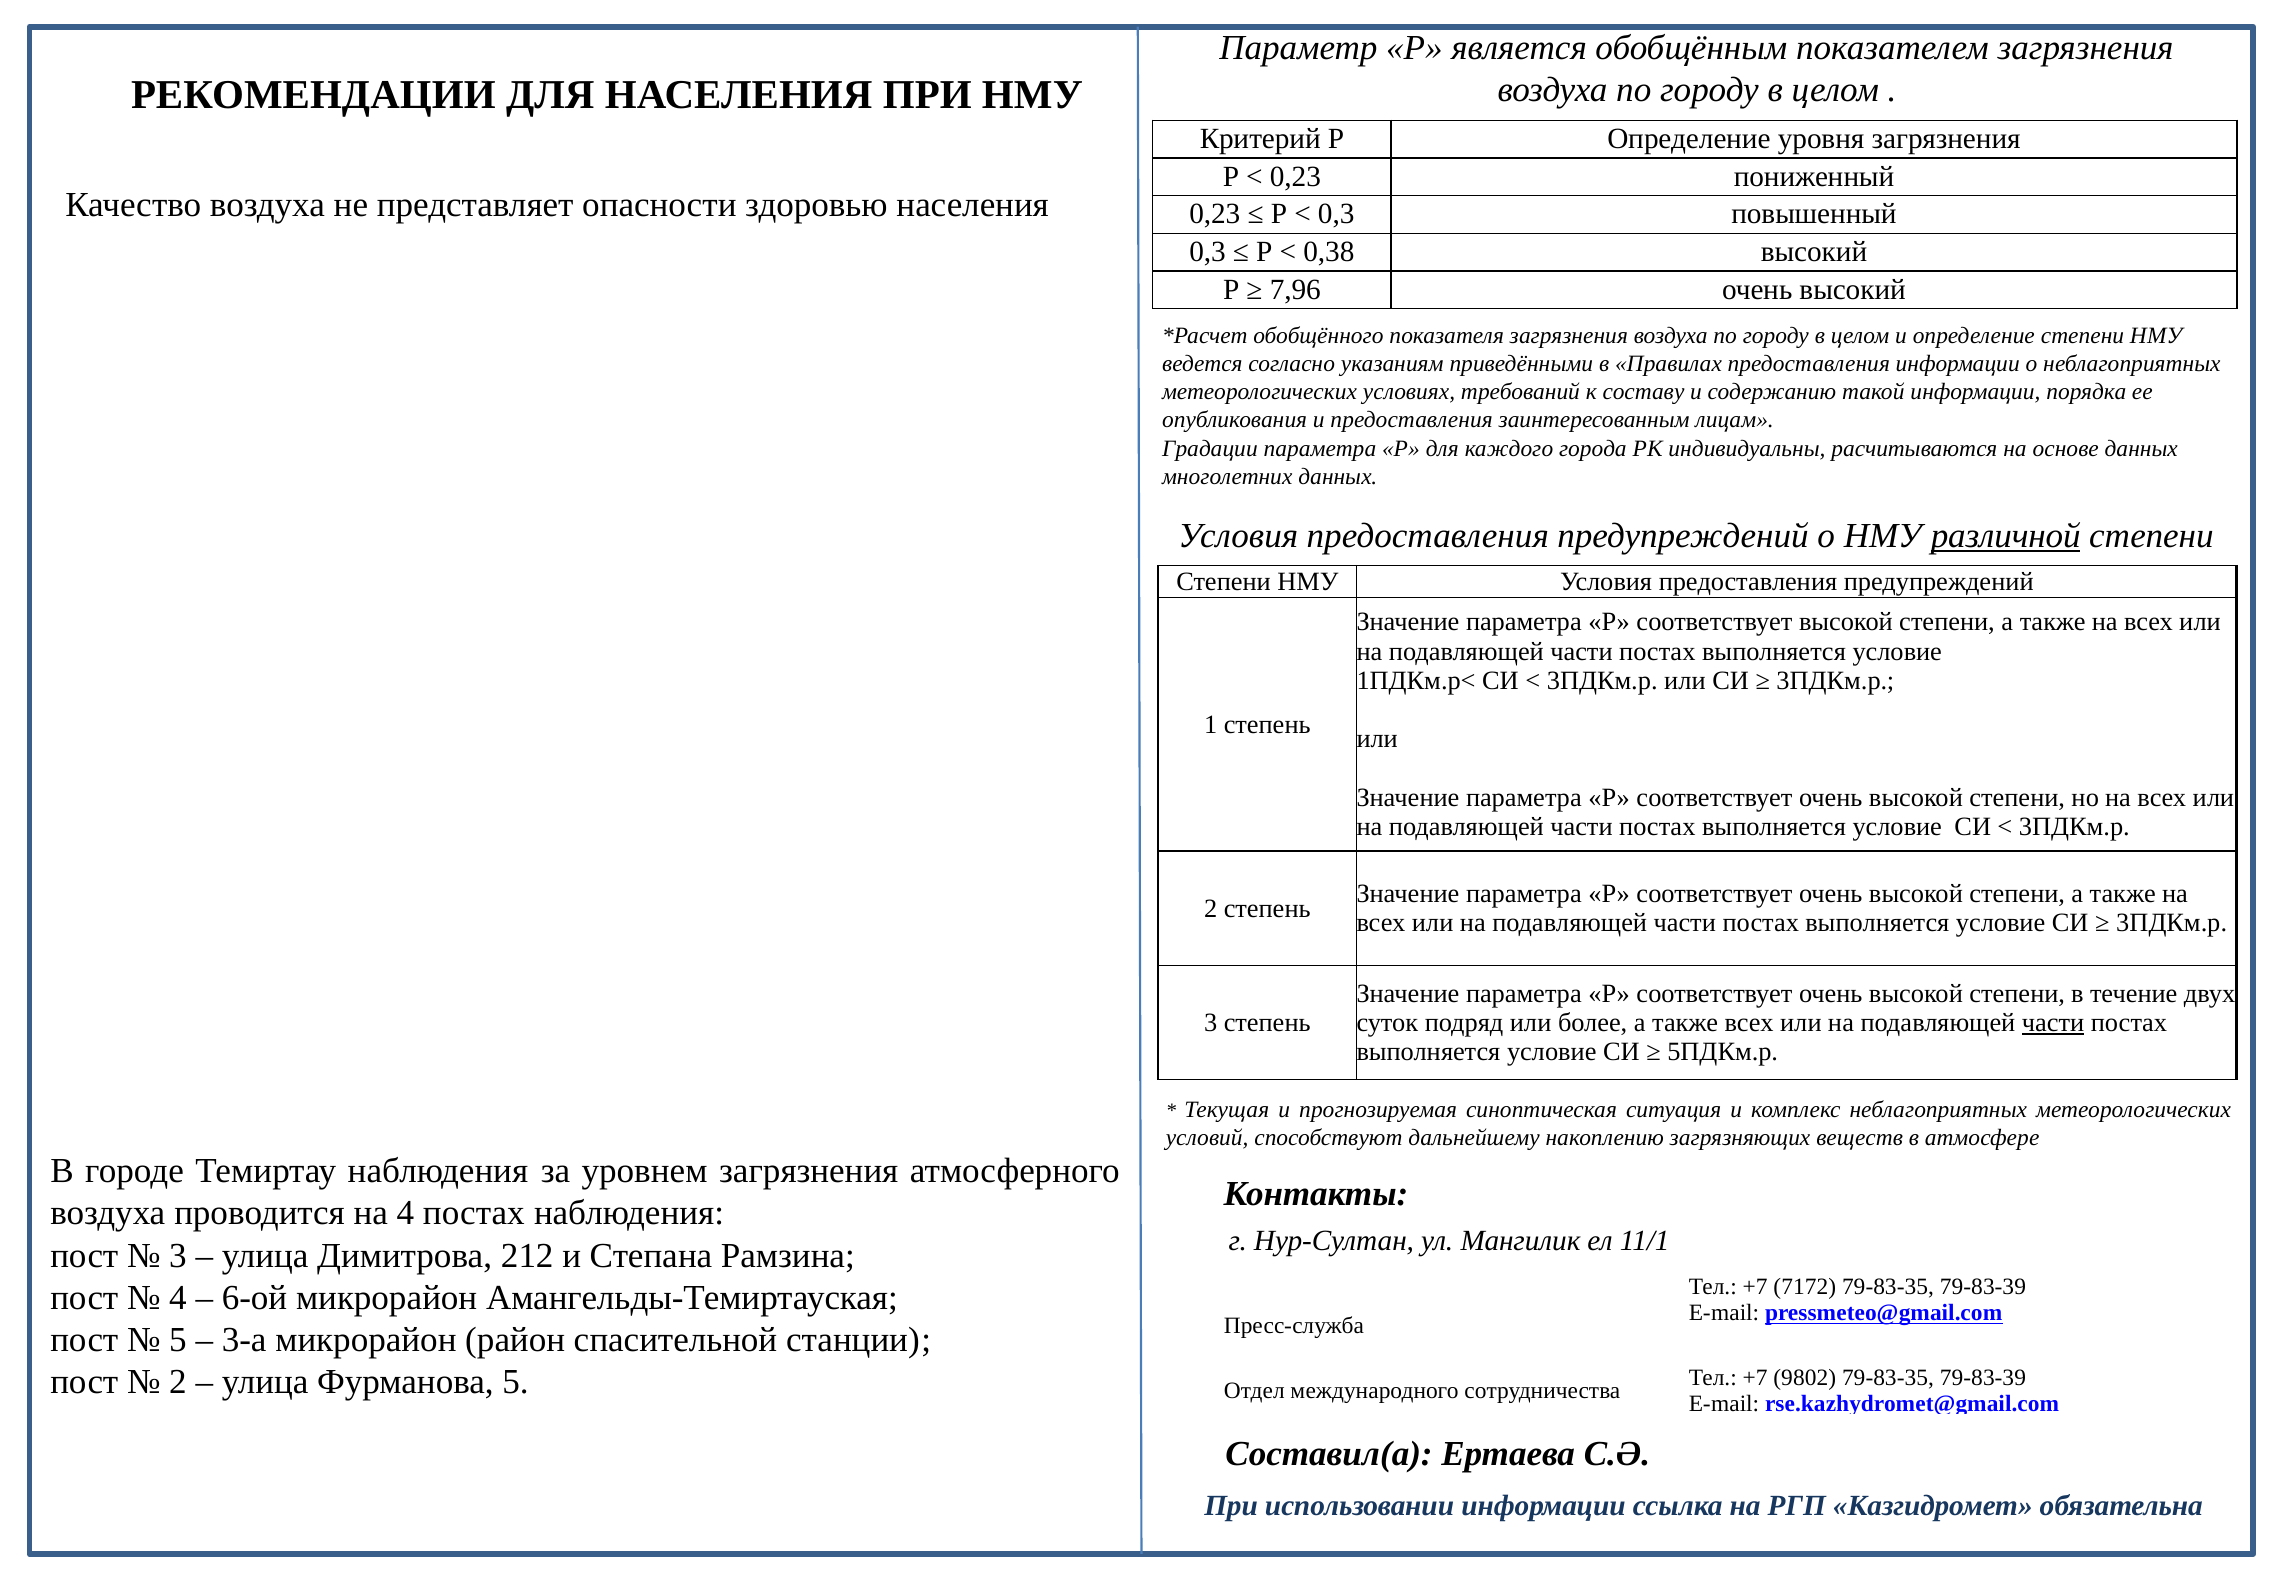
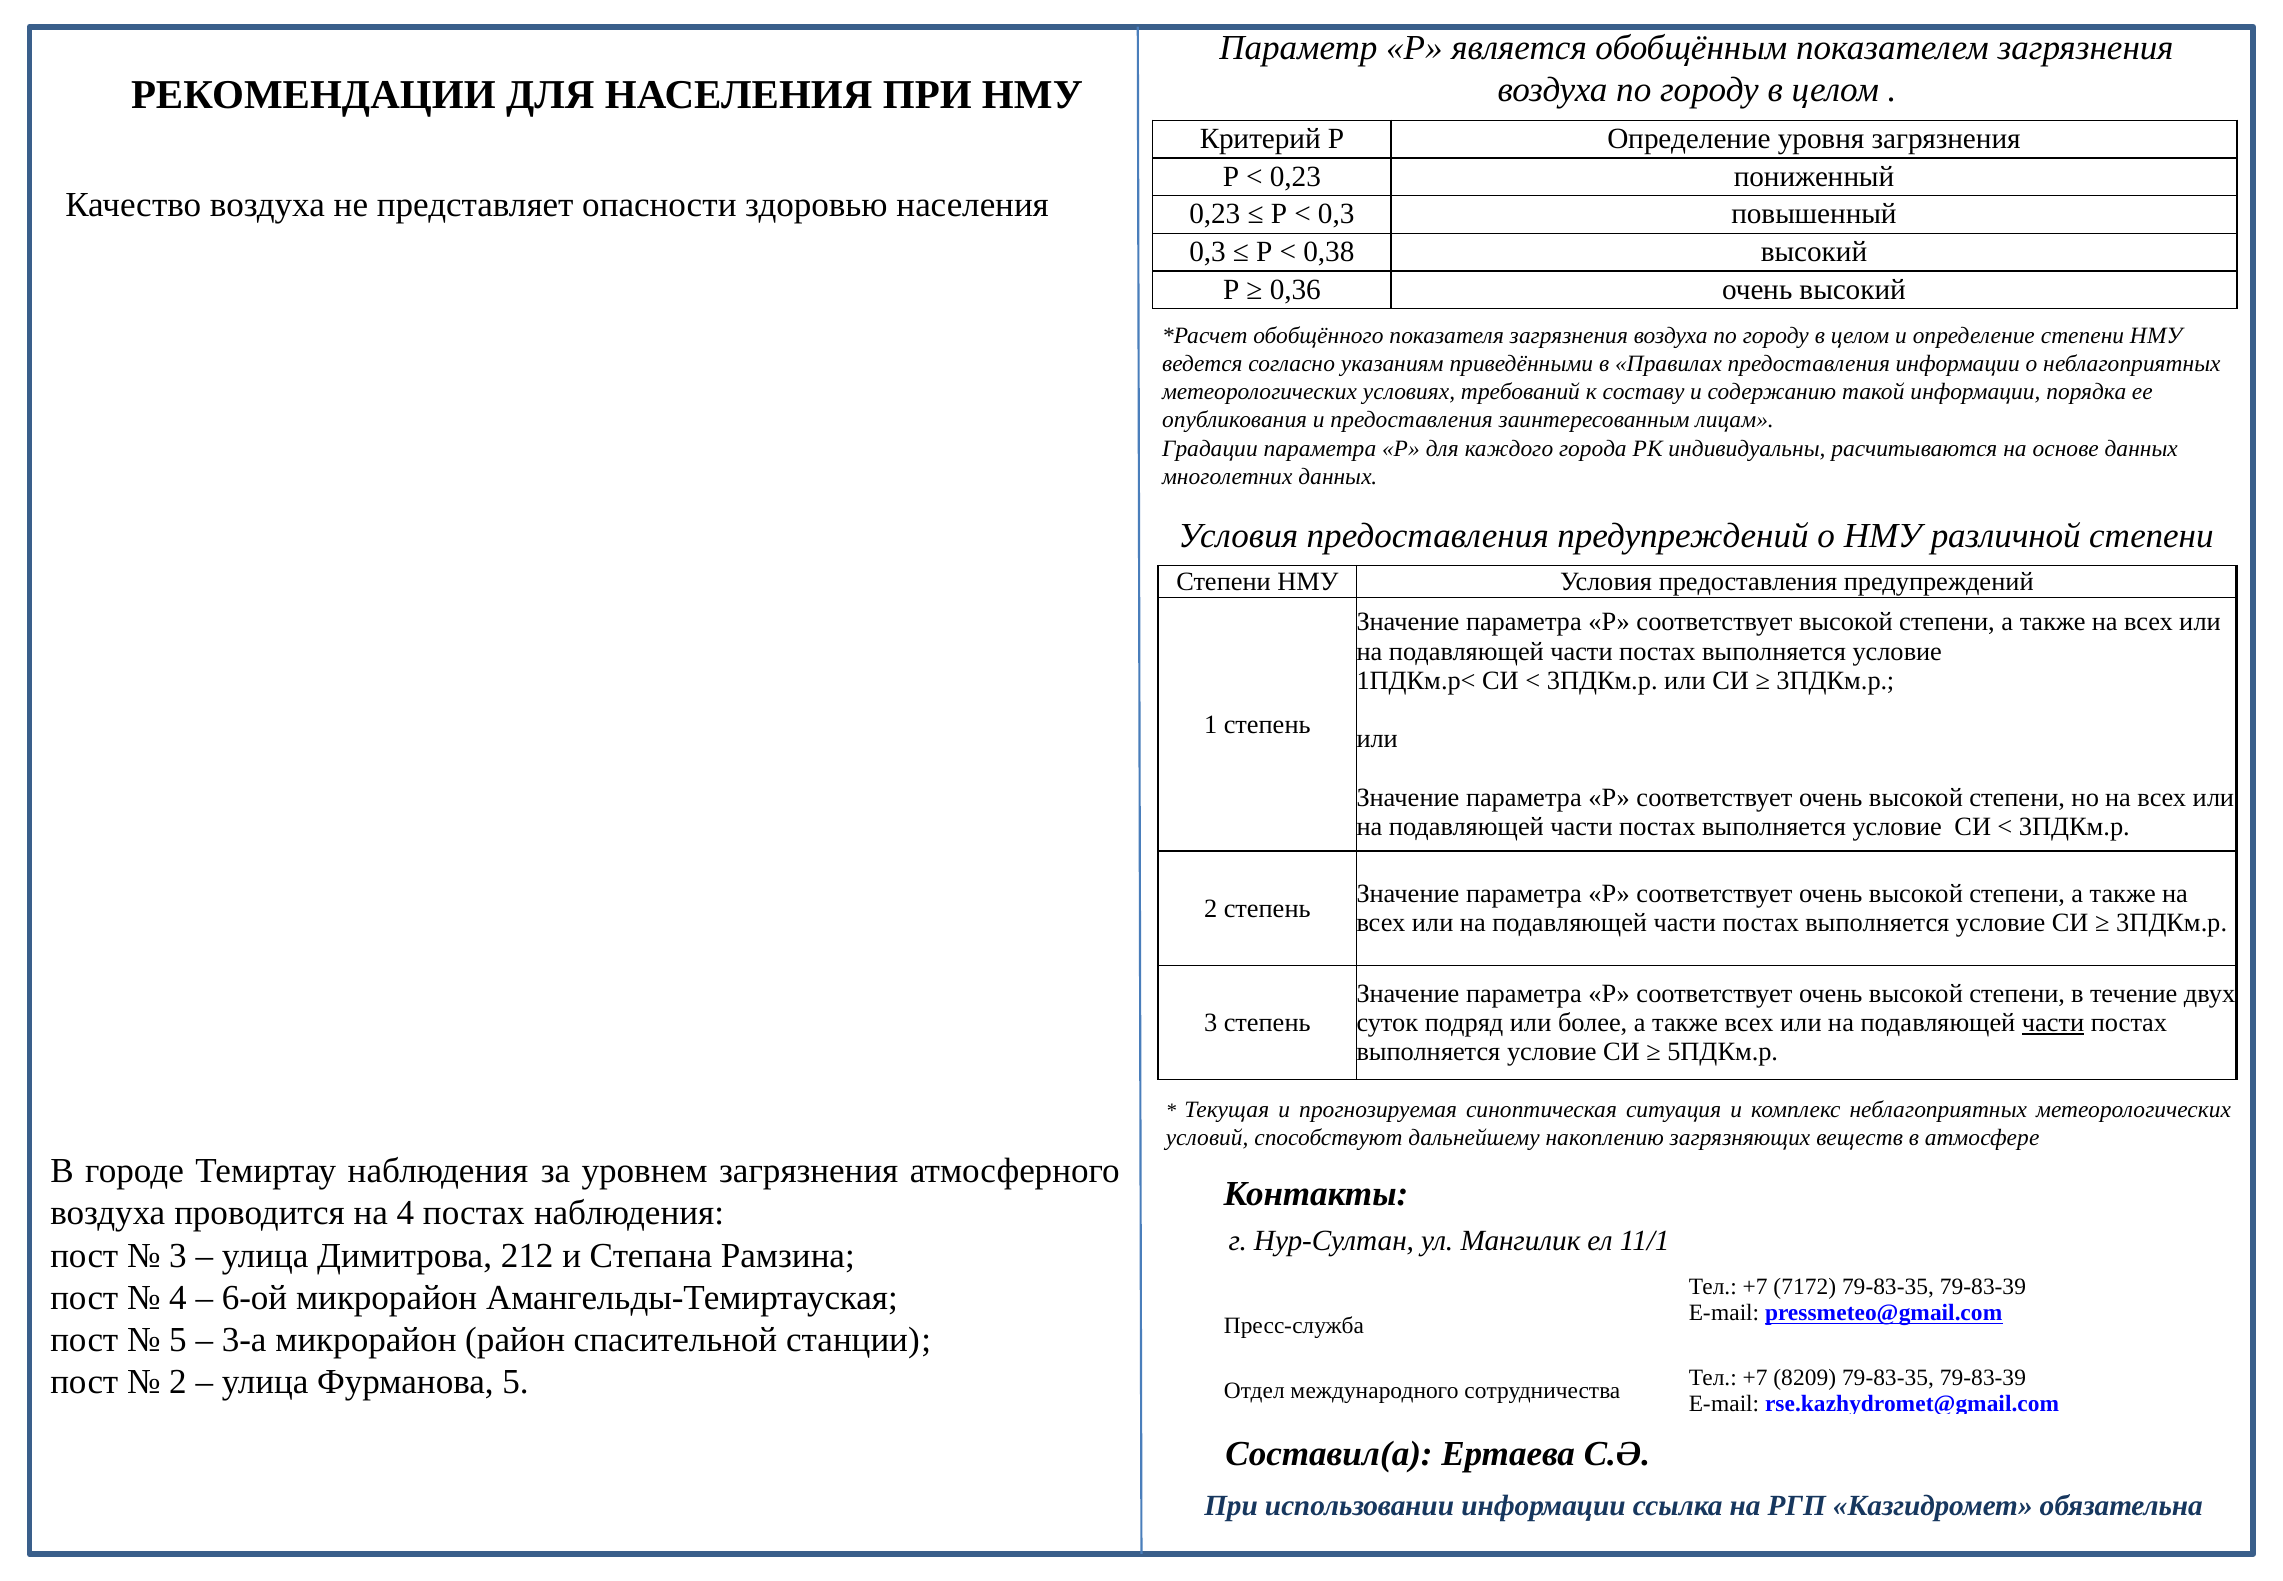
7,96: 7,96 -> 0,36
различной underline: present -> none
9802: 9802 -> 8209
